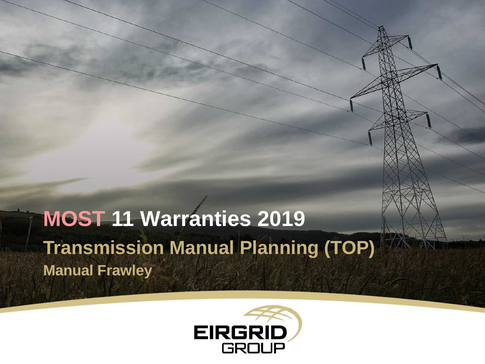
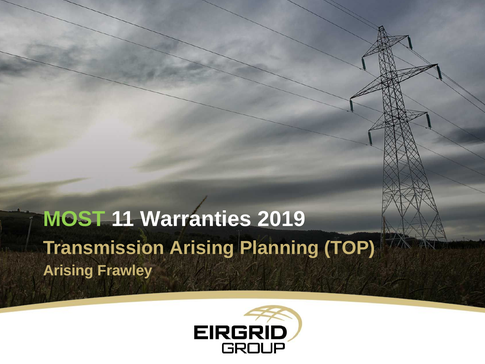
MOST colour: pink -> light green
Transmission Manual: Manual -> Arising
Manual at (68, 271): Manual -> Arising
